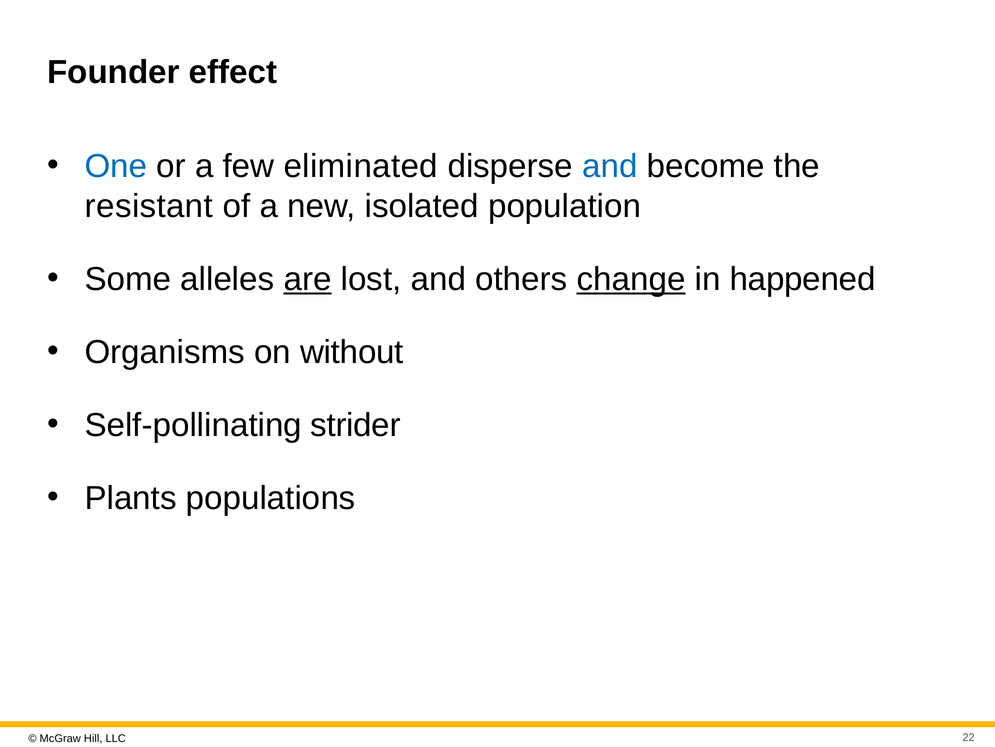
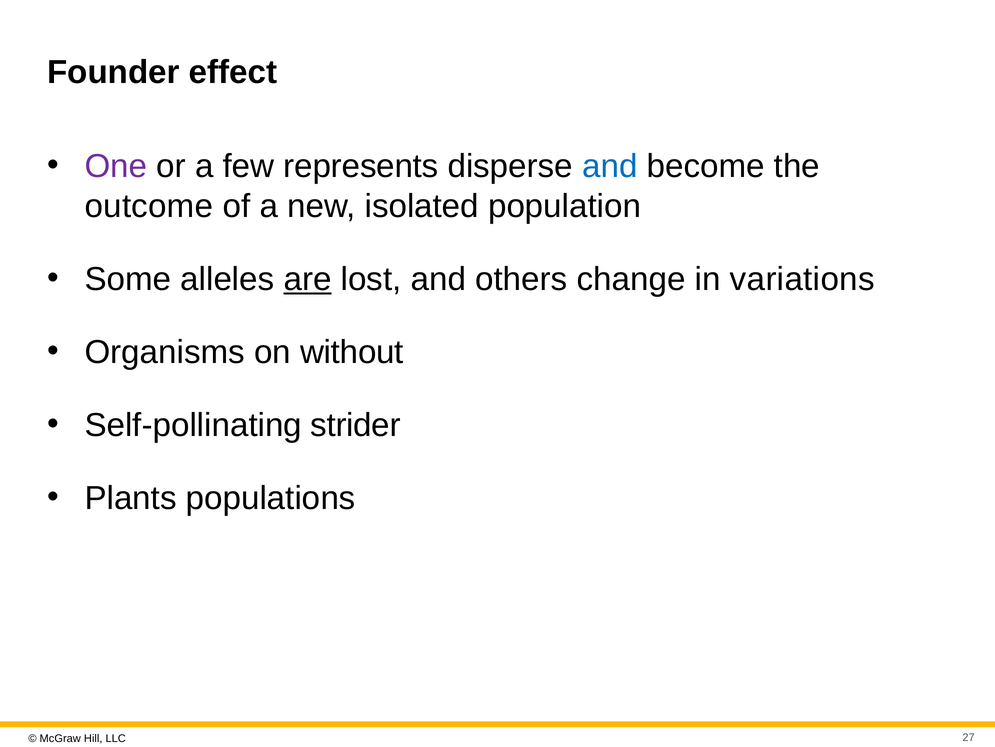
One colour: blue -> purple
eliminated: eliminated -> represents
resistant: resistant -> outcome
change underline: present -> none
happened: happened -> variations
22: 22 -> 27
